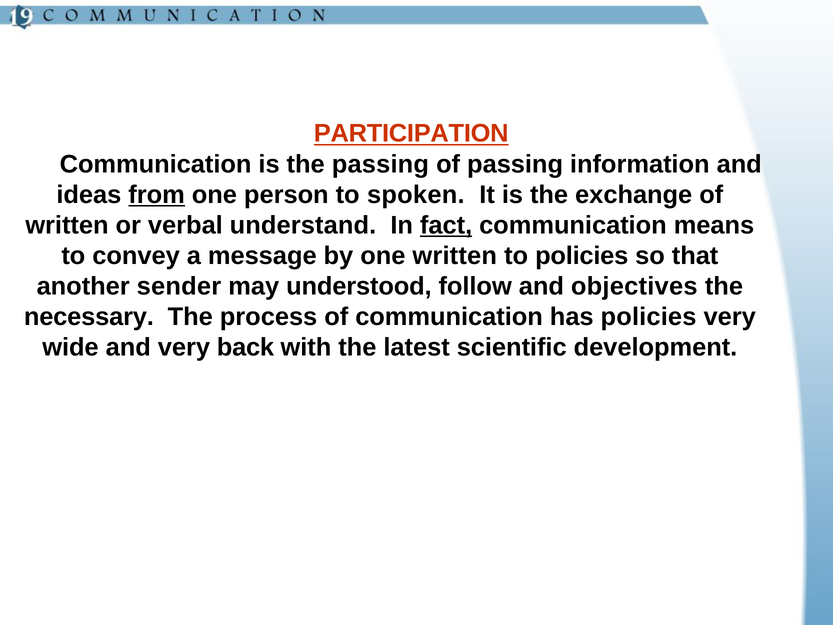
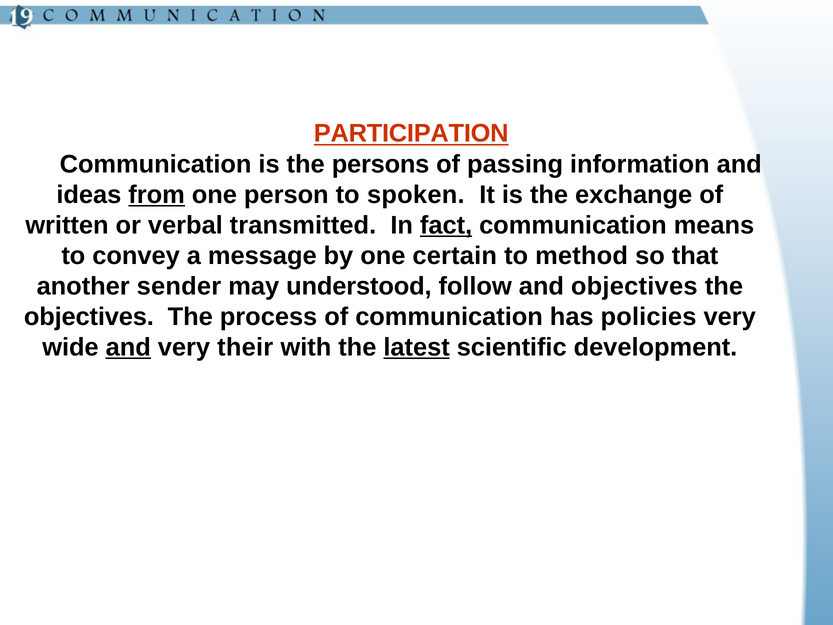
the passing: passing -> persons
understand: understand -> transmitted
one written: written -> certain
to policies: policies -> method
necessary at (89, 317): necessary -> objectives
and at (128, 347) underline: none -> present
back: back -> their
latest underline: none -> present
